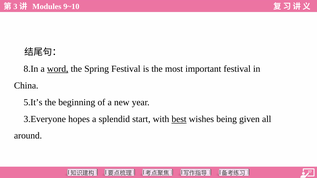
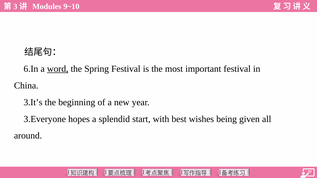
8.In: 8.In -> 6.In
5.It’s: 5.It’s -> 3.It’s
best underline: present -> none
